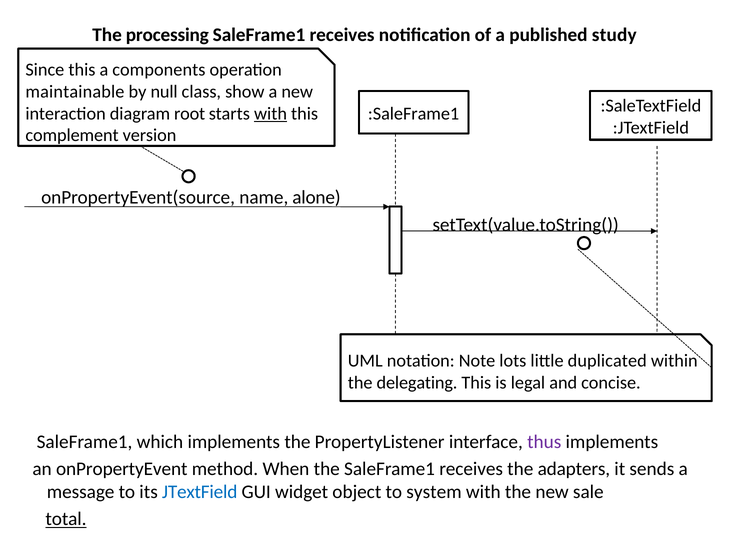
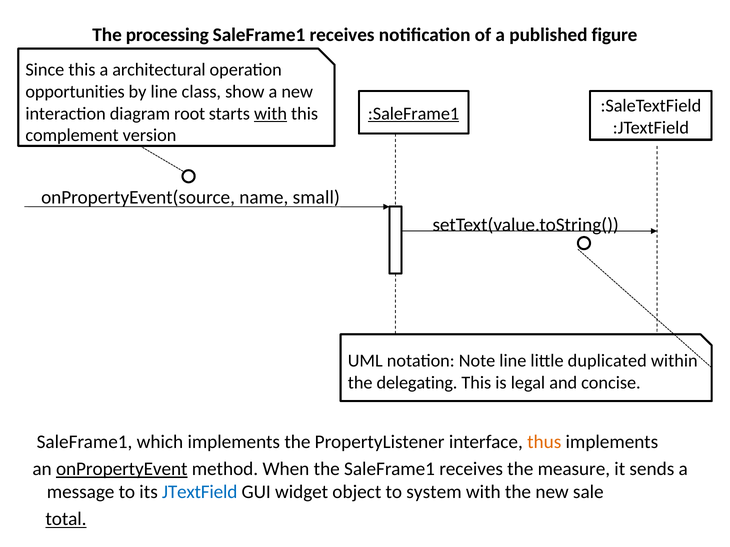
study: study -> figure
components: components -> architectural
maintainable: maintainable -> opportunities
by null: null -> line
:SaleFrame1 underline: none -> present
alone: alone -> small
Note lots: lots -> line
thus colour: purple -> orange
onPropertyEvent underline: none -> present
adapters: adapters -> measure
